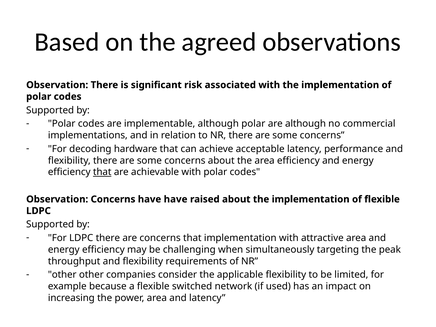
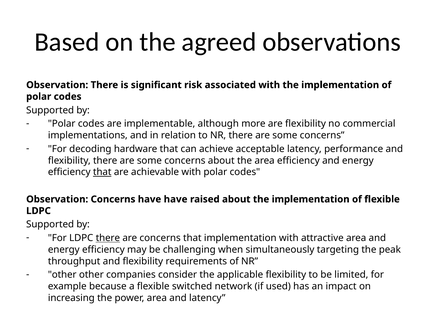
although polar: polar -> more
are although: although -> flexibility
there at (108, 238) underline: none -> present
